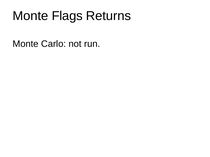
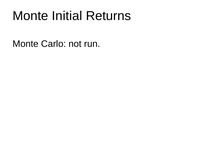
Flags: Flags -> Initial
